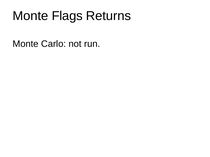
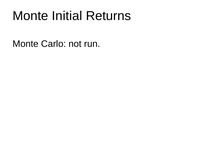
Flags: Flags -> Initial
